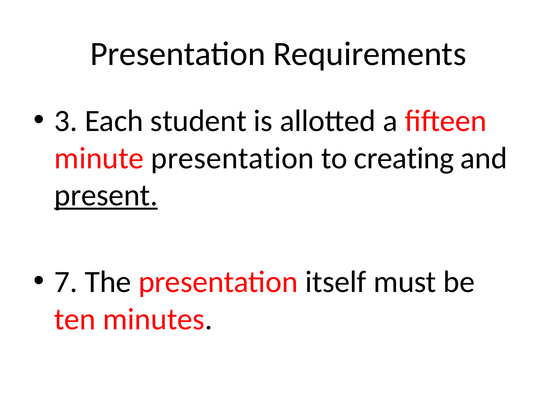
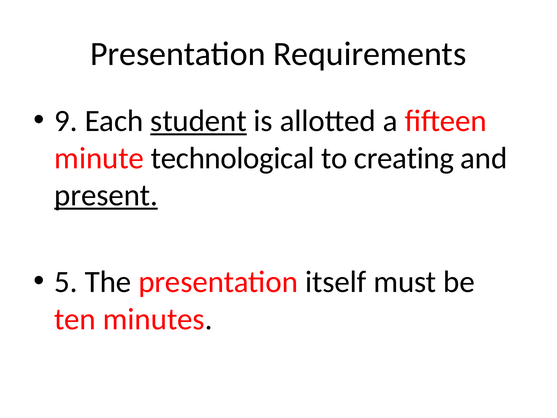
3: 3 -> 9
student underline: none -> present
minute presentation: presentation -> technological
7: 7 -> 5
